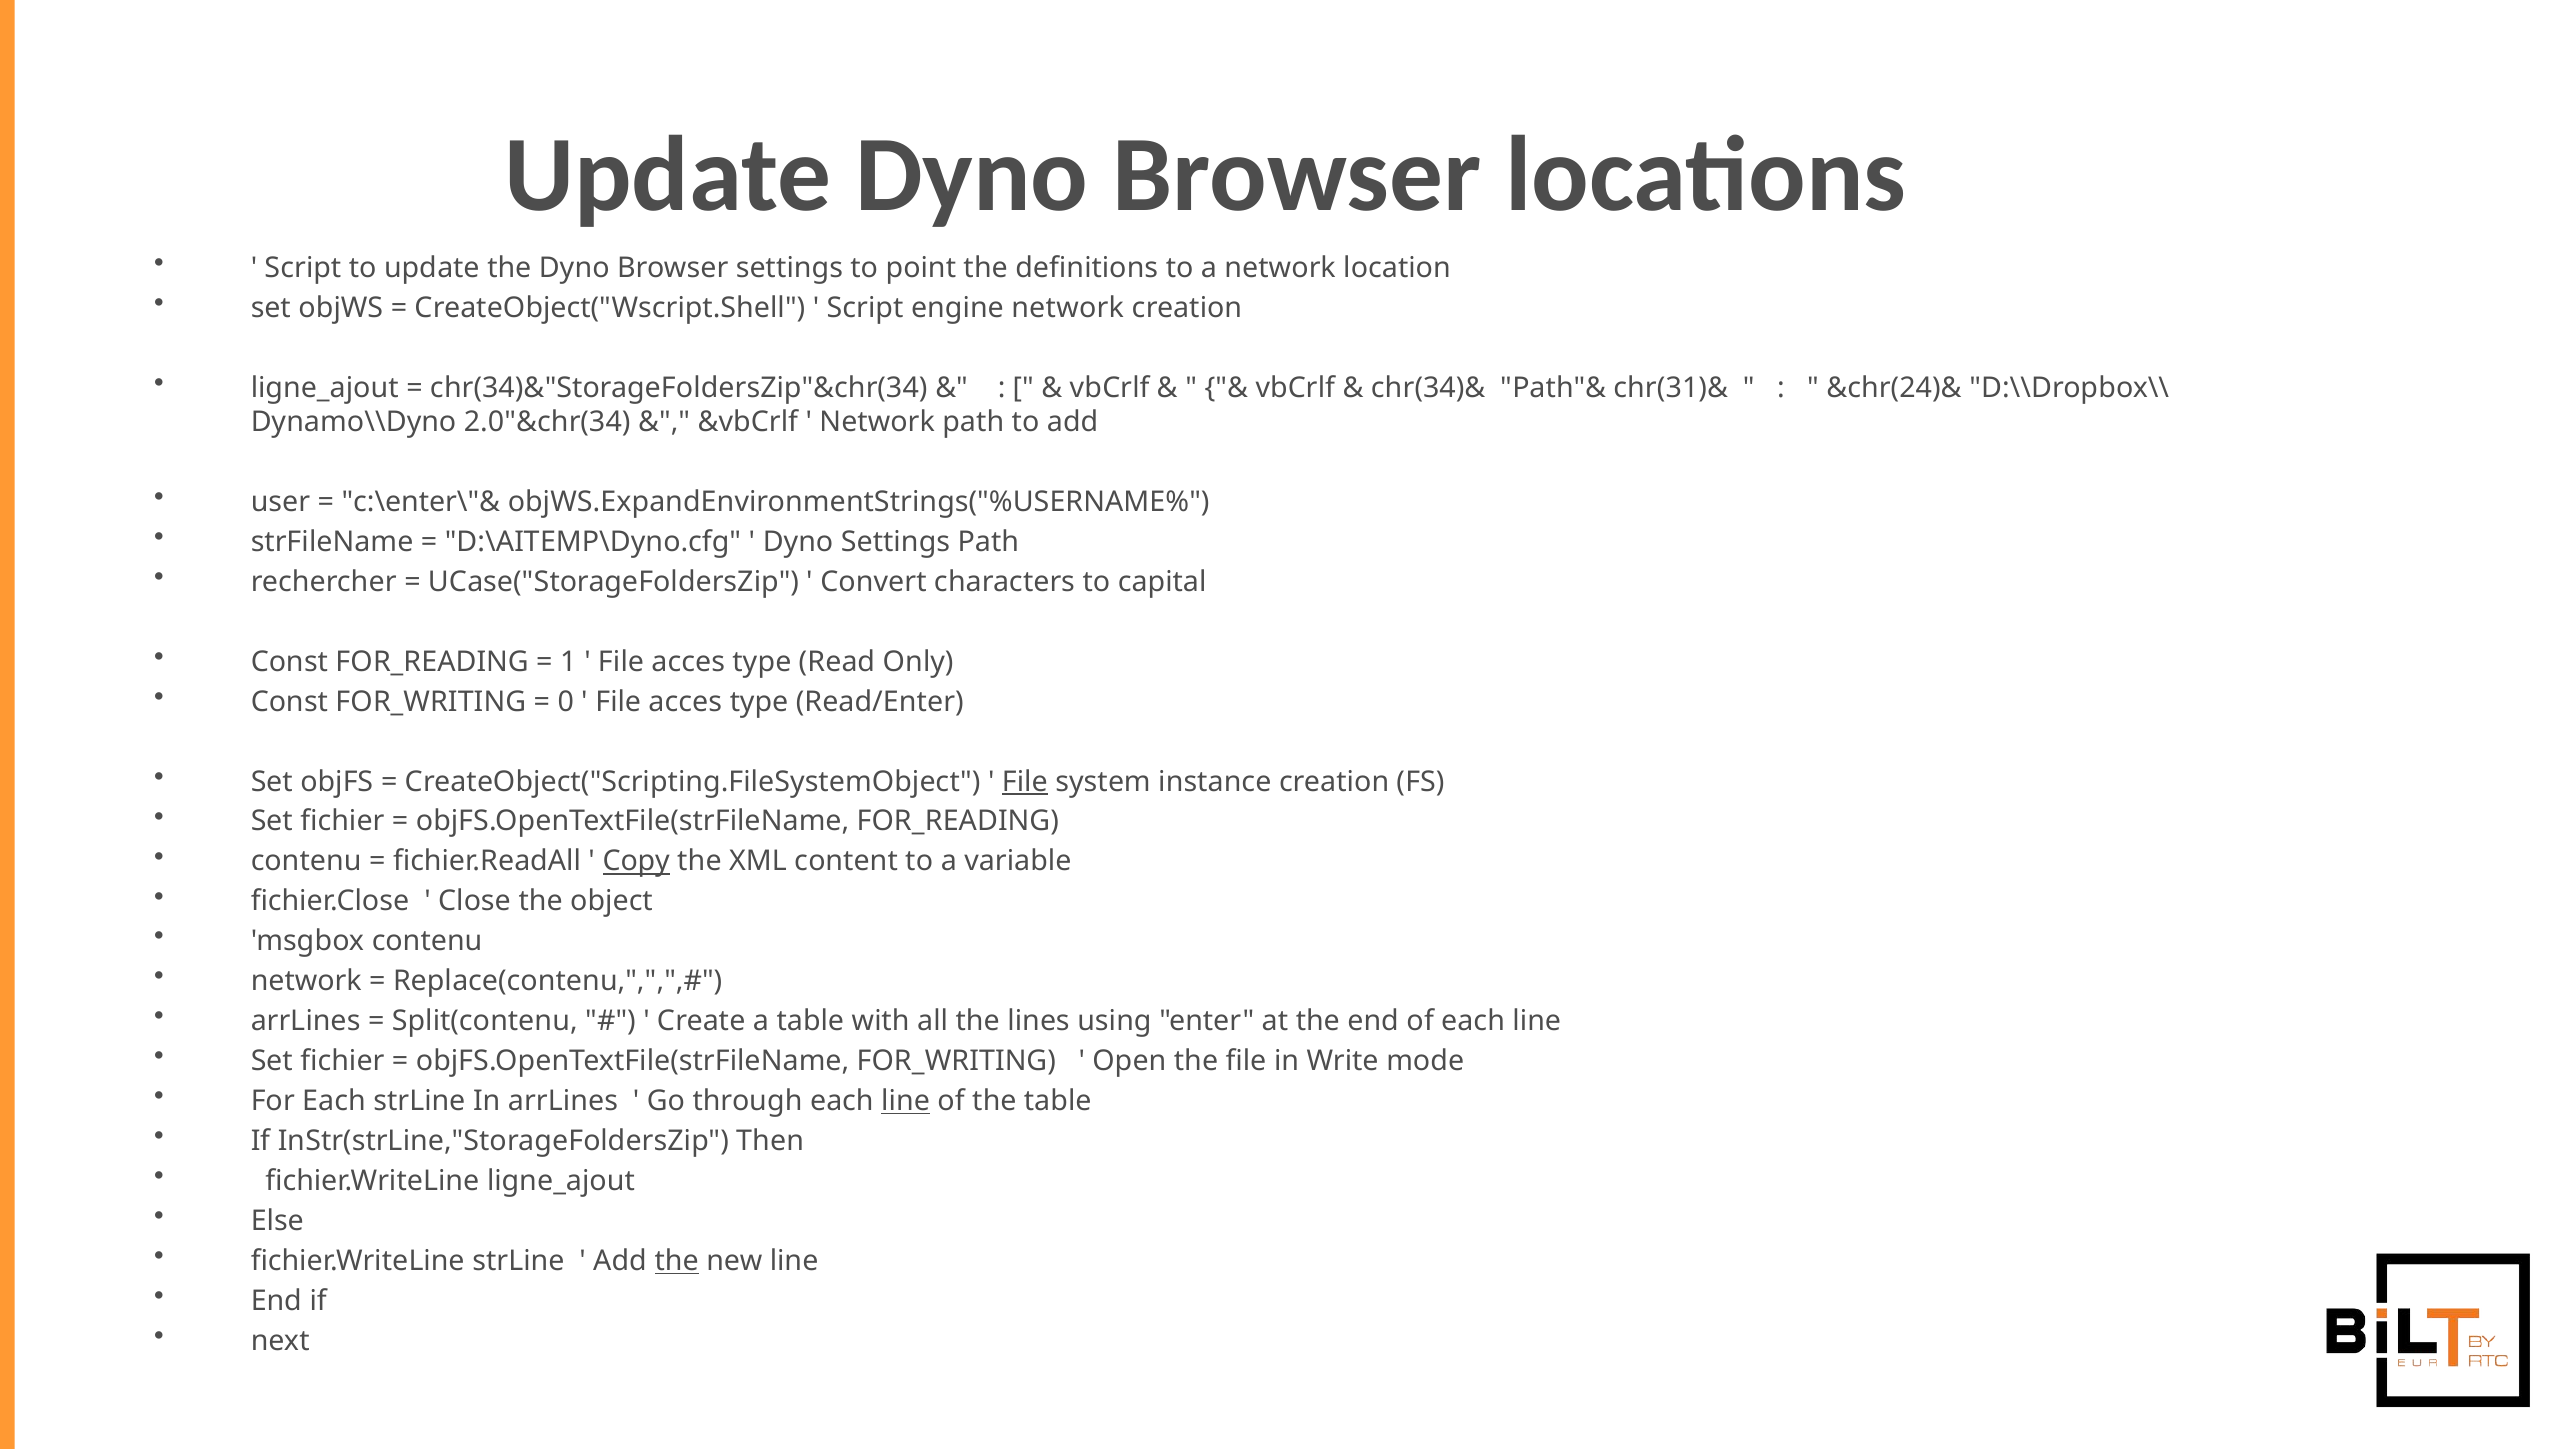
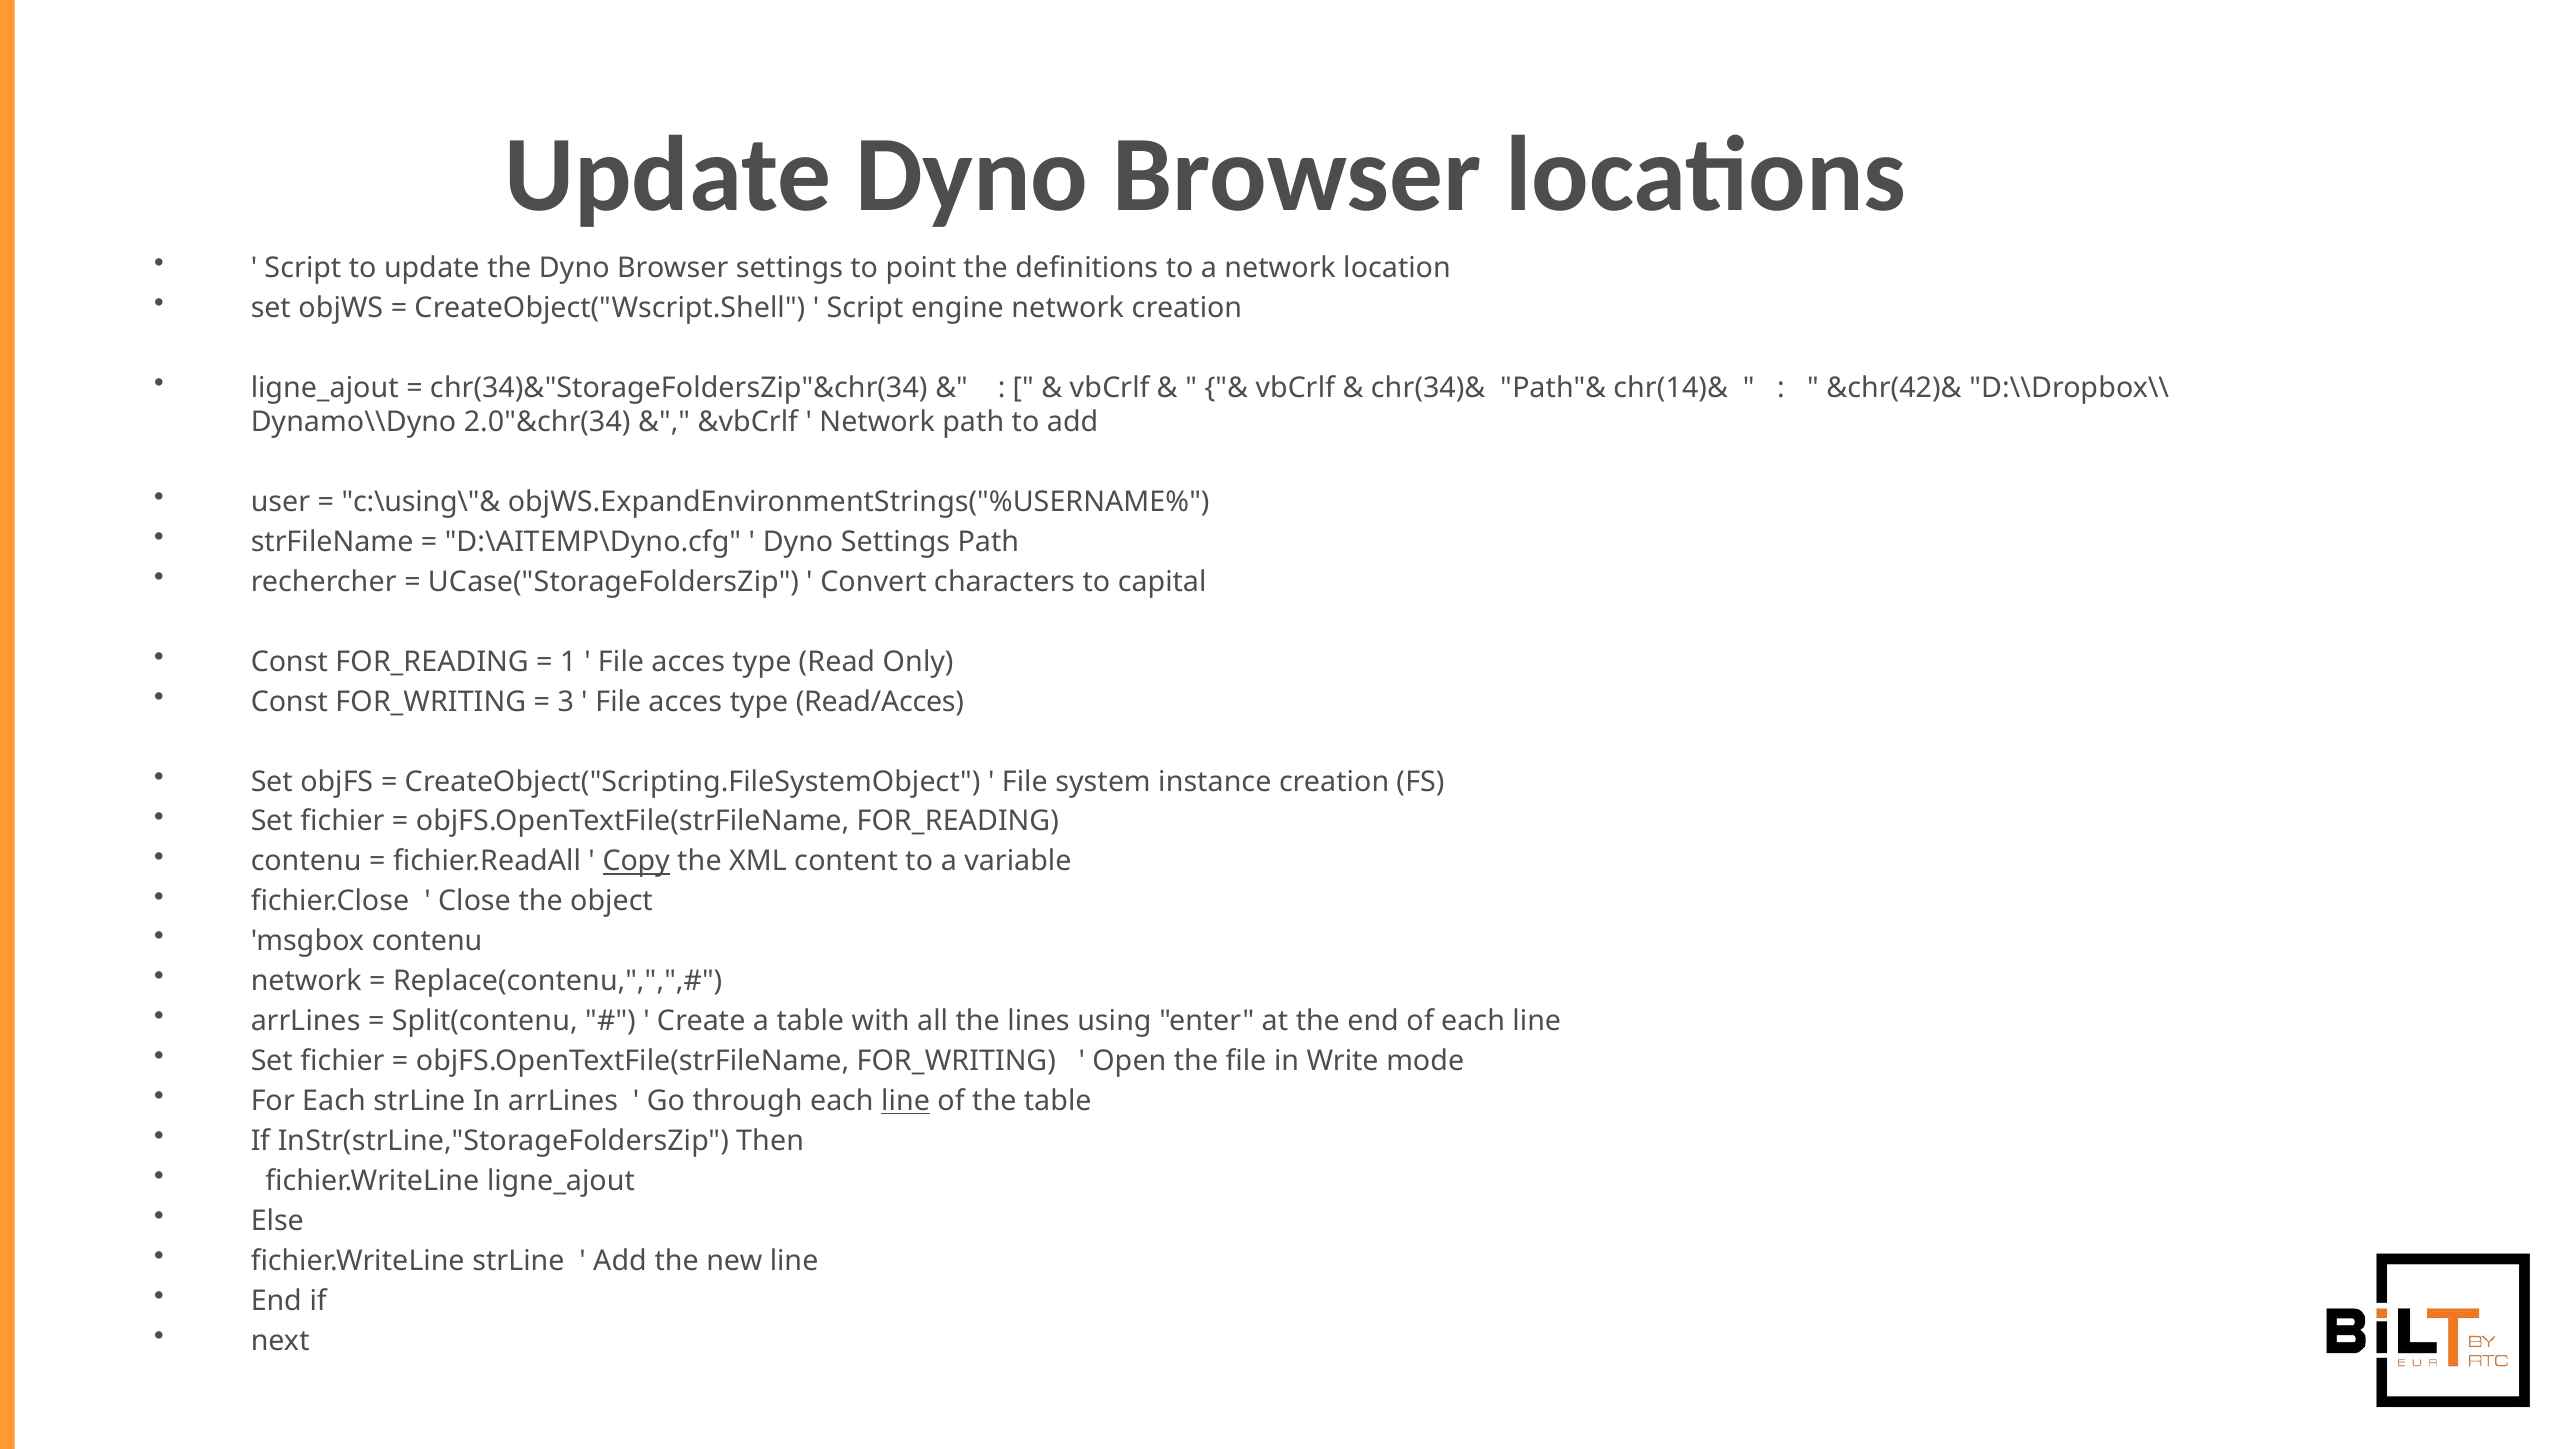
chr(31)&: chr(31)& -> chr(14)&
&chr(24)&: &chr(24)& -> &chr(42)&
c:\enter\"&: c:\enter\"& -> c:\using\"&
0: 0 -> 3
Read/Enter: Read/Enter -> Read/Acces
File at (1025, 782) underline: present -> none
the at (677, 1261) underline: present -> none
